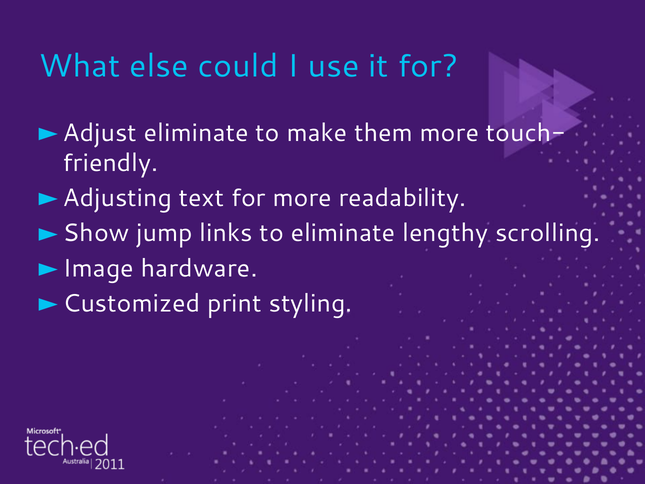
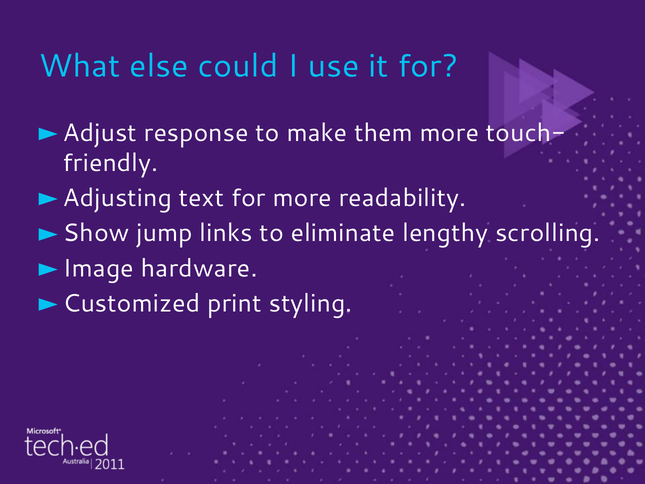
eliminate at (196, 133): eliminate -> response
